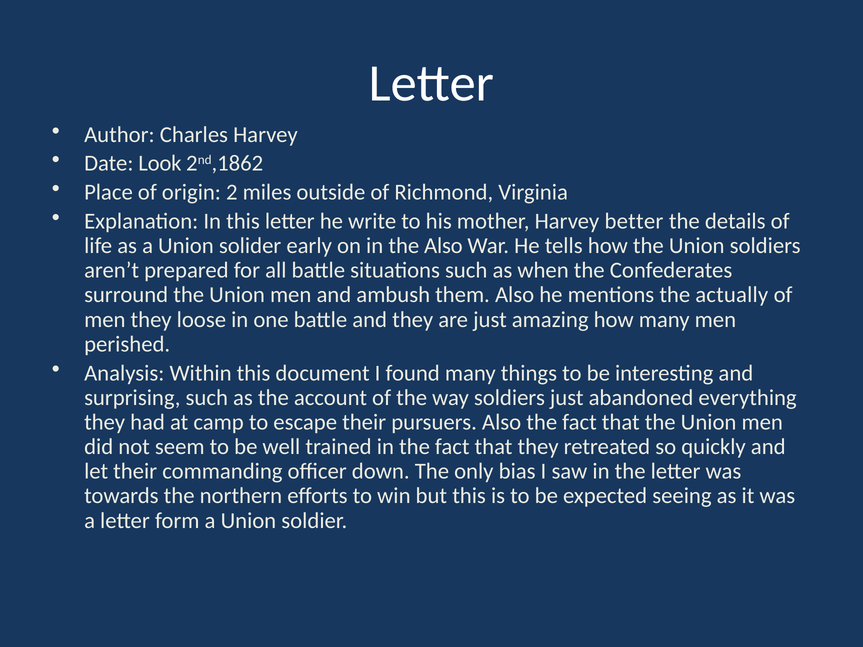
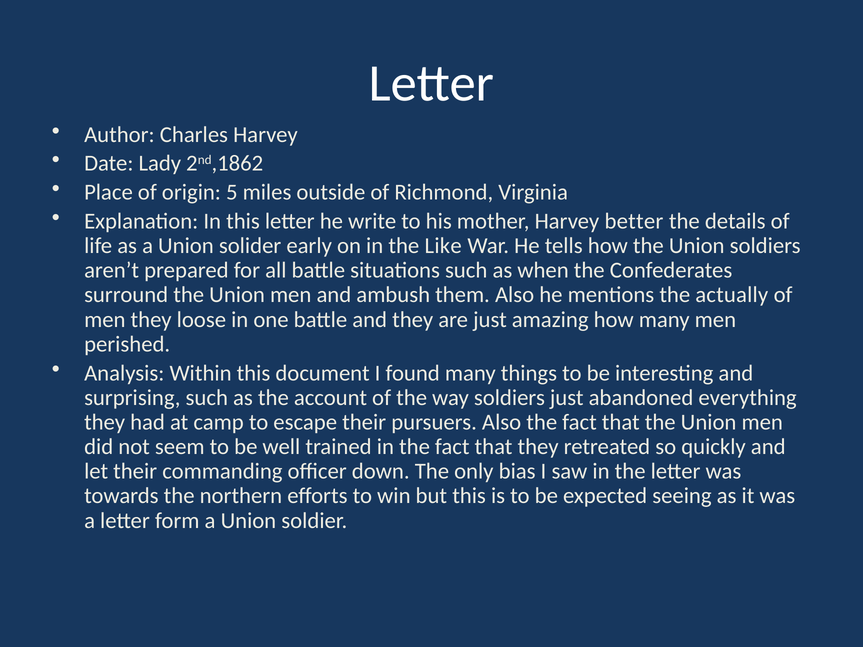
Look: Look -> Lady
2: 2 -> 5
the Also: Also -> Like
